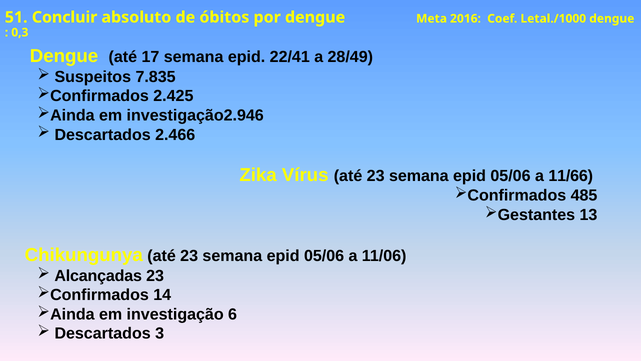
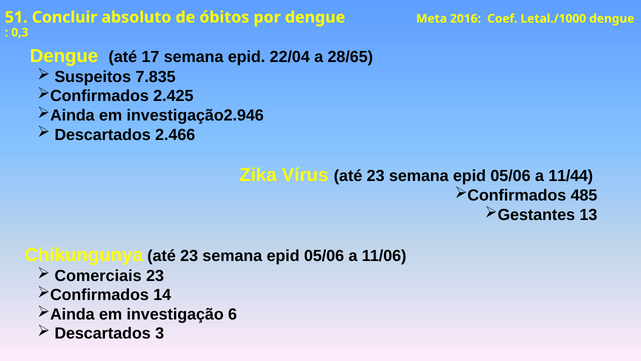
22/41: 22/41 -> 22/04
28/49: 28/49 -> 28/65
11/66: 11/66 -> 11/44
Alcançadas: Alcançadas -> Comerciais
